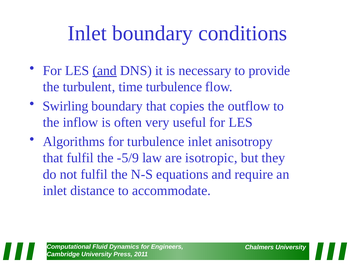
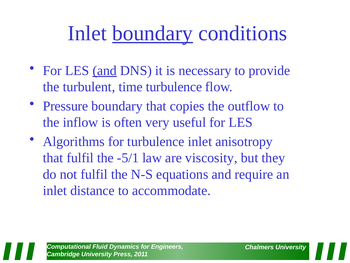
boundary at (153, 33) underline: none -> present
Swirling: Swirling -> Pressure
-5/9: -5/9 -> -5/1
isotropic: isotropic -> viscosity
